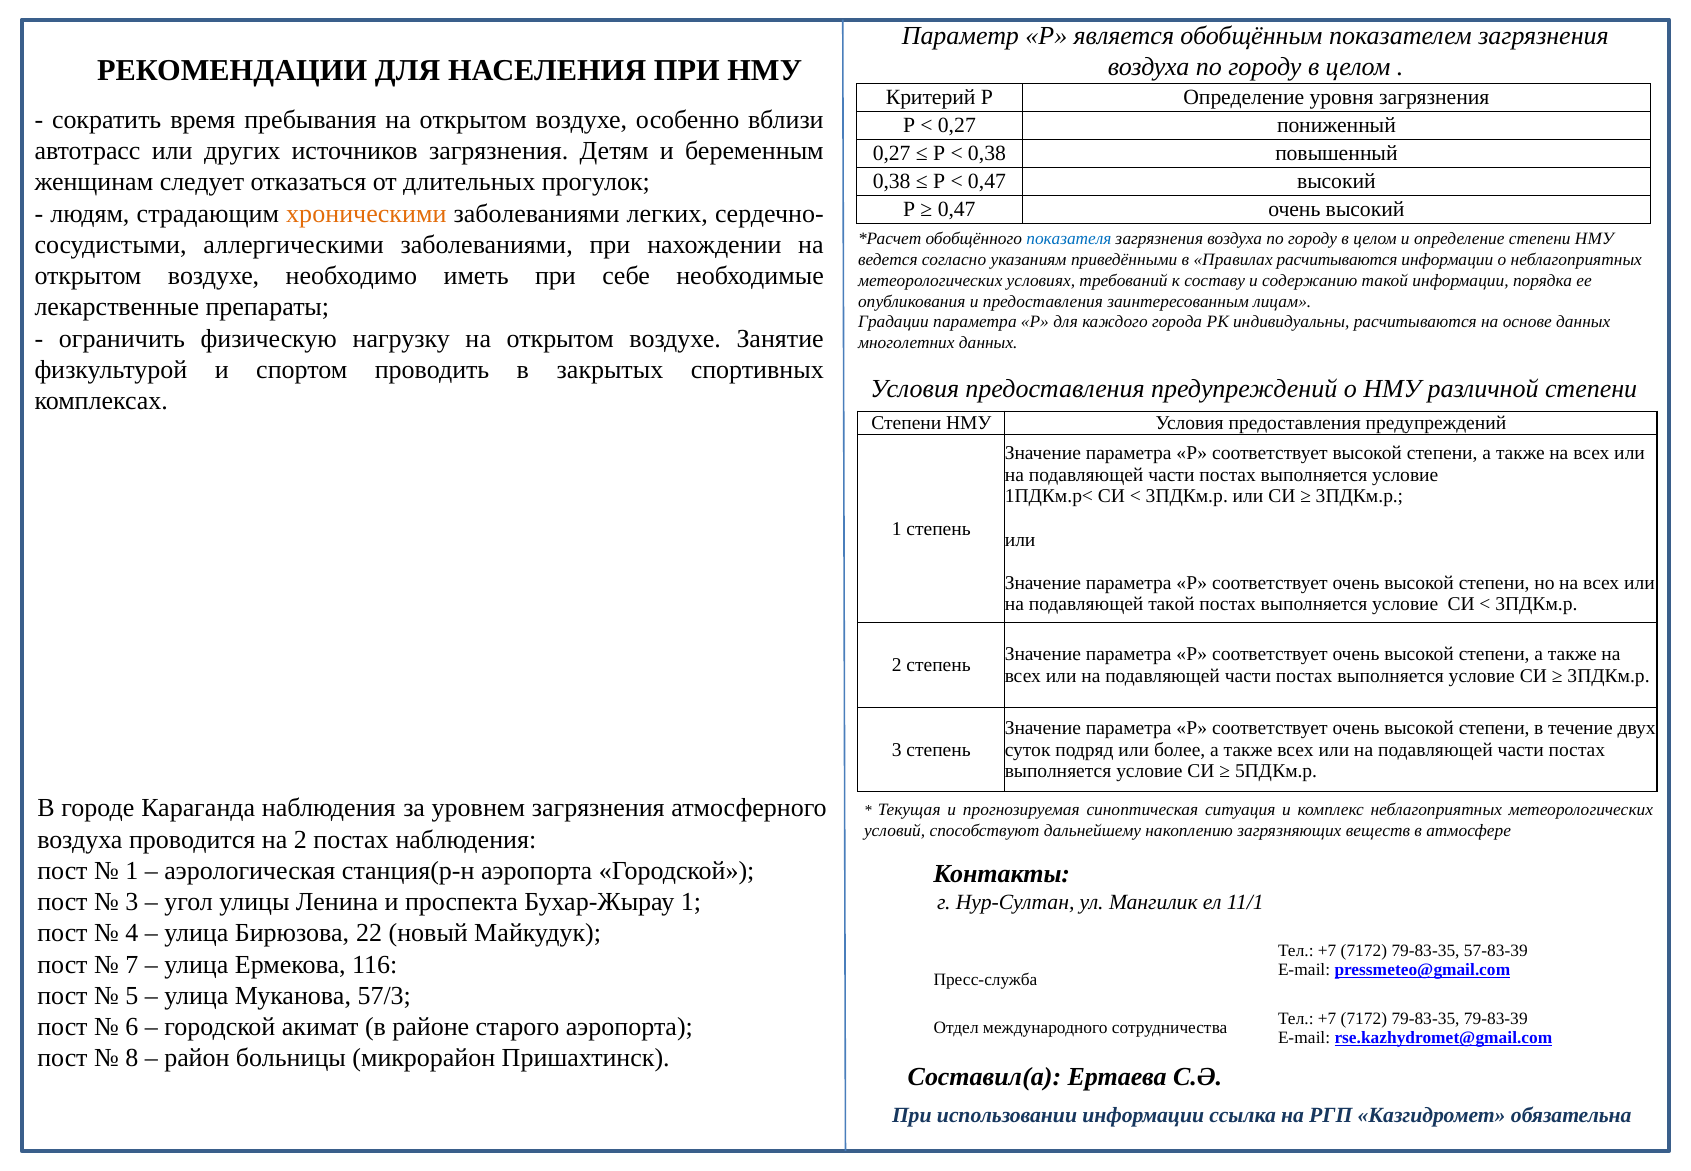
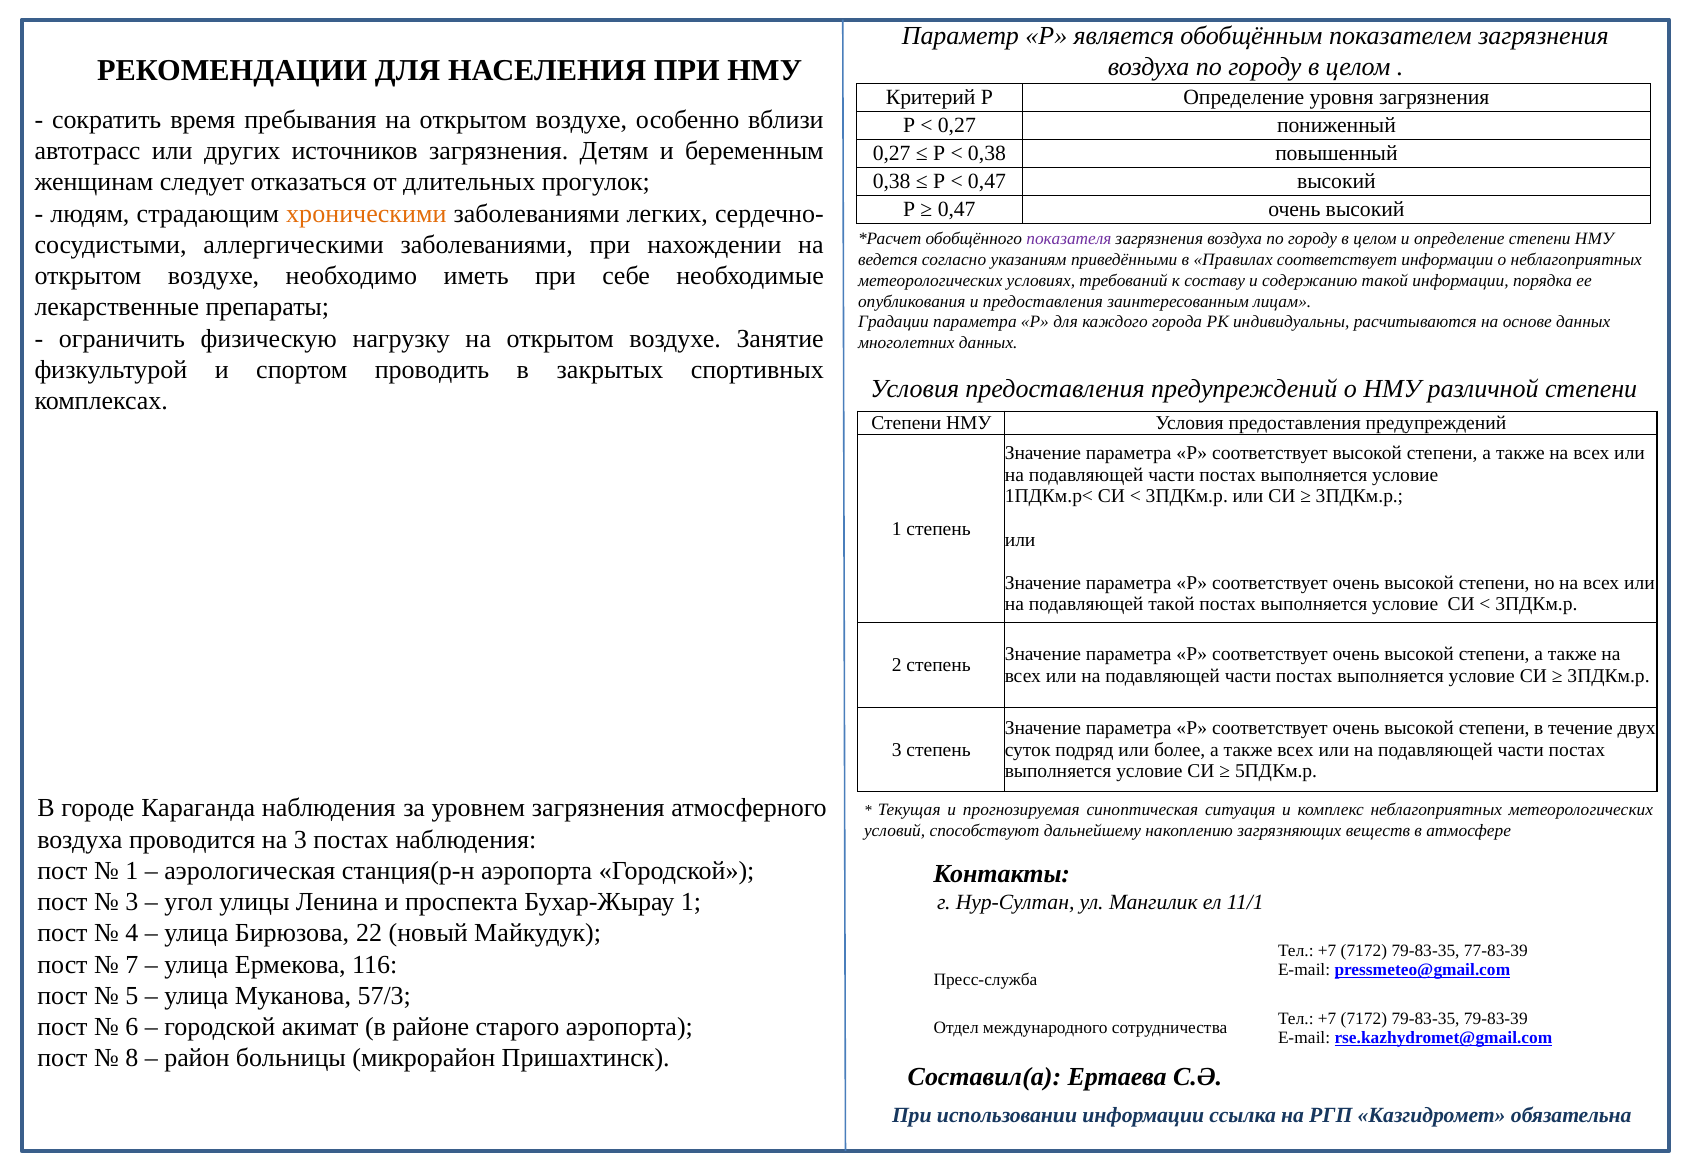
показателя colour: blue -> purple
Правилах расчитываются: расчитываются -> соответствует
на 2: 2 -> 3
57-83-39: 57-83-39 -> 77-83-39
